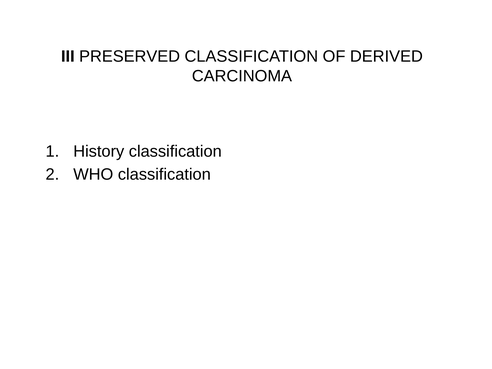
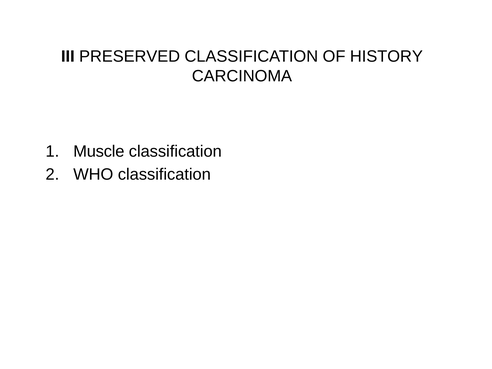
DERIVED: DERIVED -> HISTORY
History: History -> Muscle
